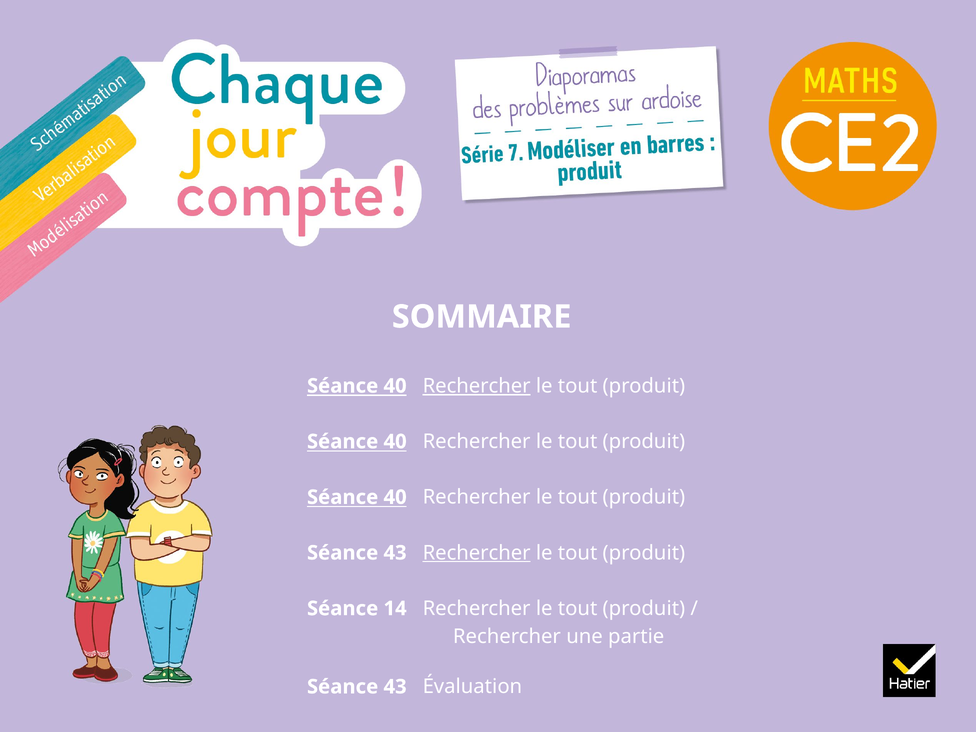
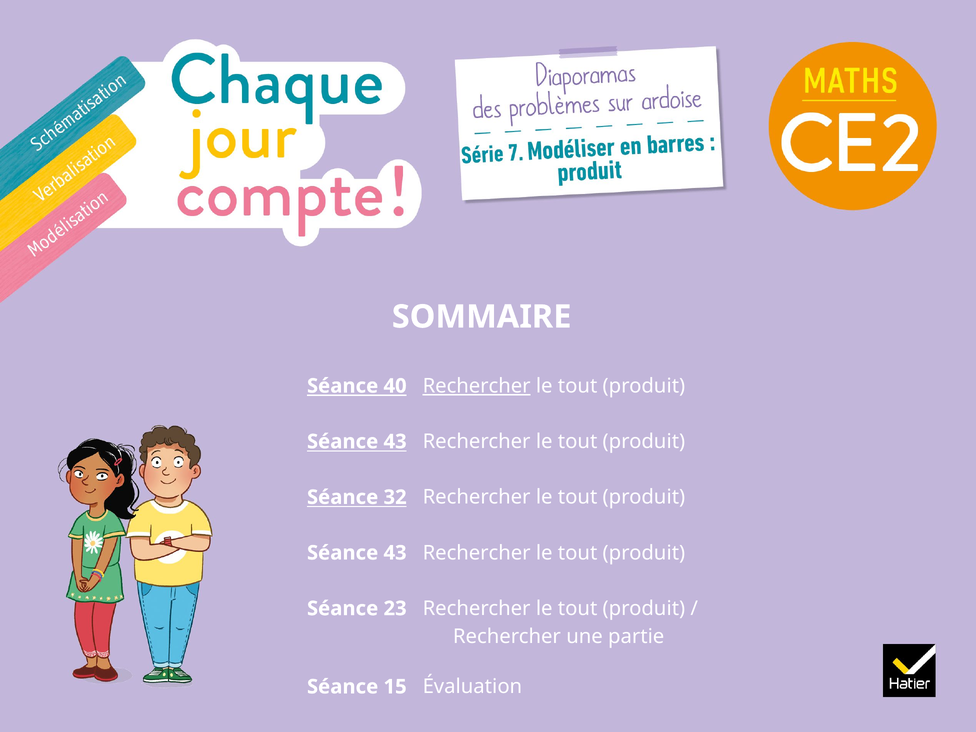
40 at (395, 442): 40 -> 43
40 at (395, 497): 40 -> 32
Rechercher at (477, 553) underline: present -> none
14: 14 -> 23
43 at (395, 687): 43 -> 15
